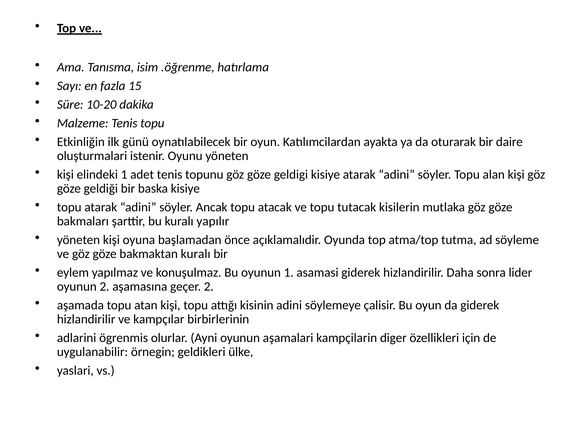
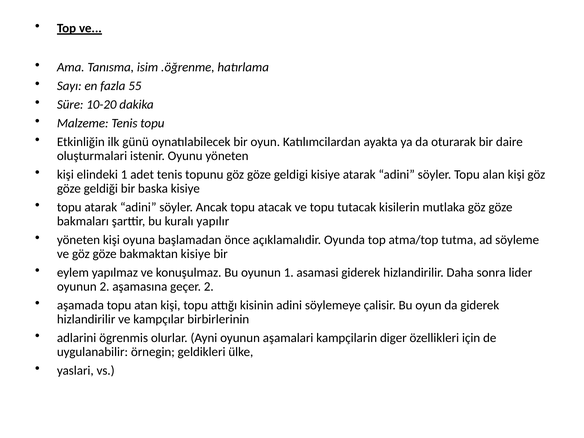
15: 15 -> 55
bakmaktan kuralı: kuralı -> kisiye
